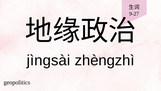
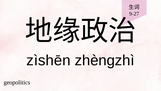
jìngsài: jìngsài -> zìshēn
